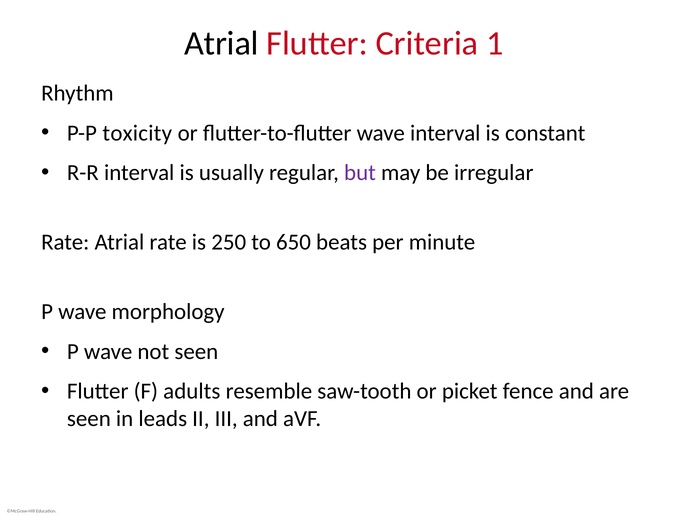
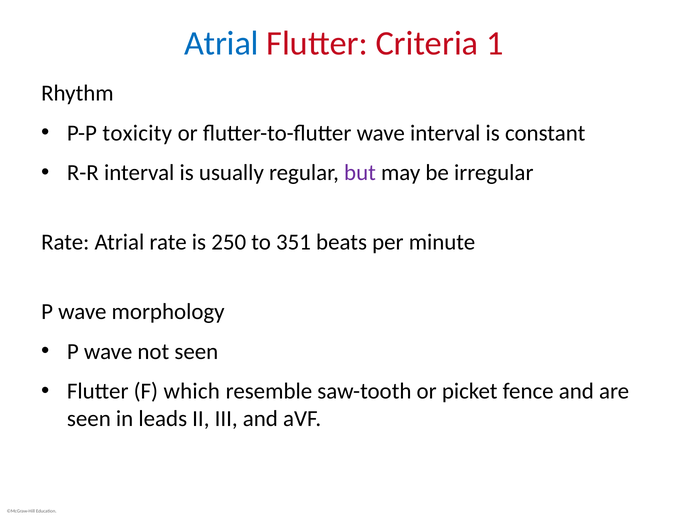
Atrial at (221, 44) colour: black -> blue
650: 650 -> 351
adults: adults -> which
